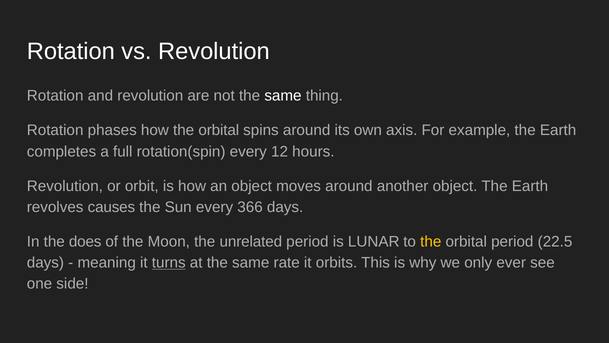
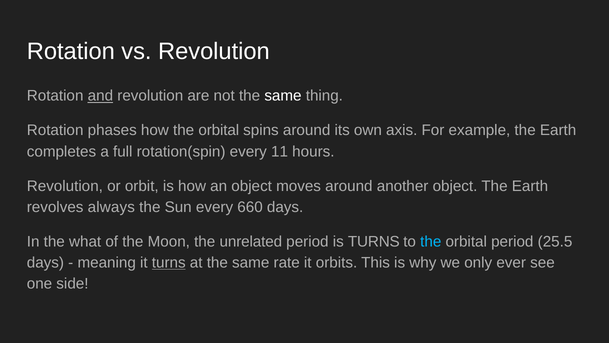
and underline: none -> present
12: 12 -> 11
causes: causes -> always
366: 366 -> 660
does: does -> what
is LUNAR: LUNAR -> TURNS
the at (431, 241) colour: yellow -> light blue
22.5: 22.5 -> 25.5
